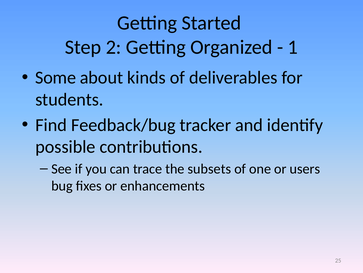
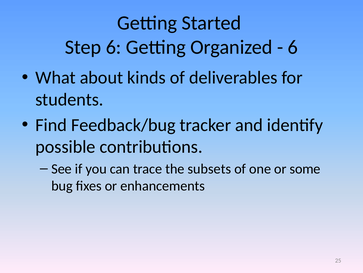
Step 2: 2 -> 6
1 at (293, 47): 1 -> 6
Some: Some -> What
users: users -> some
